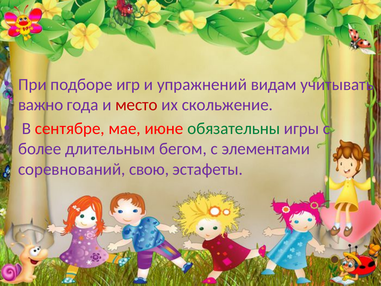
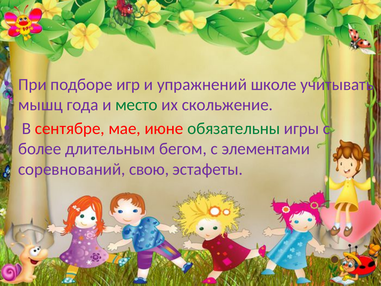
видам: видам -> школе
важно: важно -> мышц
место colour: red -> green
